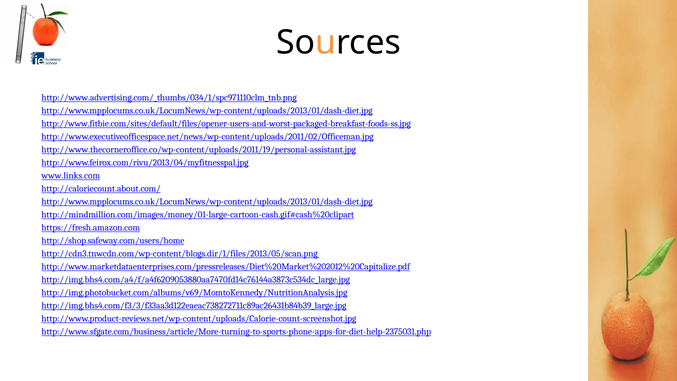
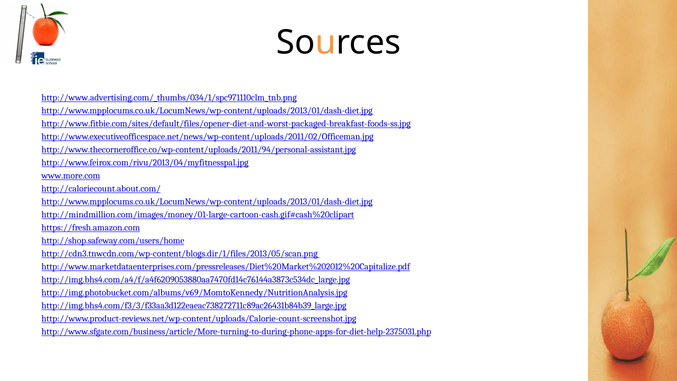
http://www.fitbie.com/sites/default/files/opener-users-and-worst-packaged-breakfast-foods-ss.jpg: http://www.fitbie.com/sites/default/files/opener-users-and-worst-packaged-breakfast-foods-ss.jpg -> http://www.fitbie.com/sites/default/files/opener-diet-and-worst-packaged-breakfast-foods-ss.jpg
http://www.thecorneroffice.co/wp-content/uploads/2011/19/personal-assistant.jpg: http://www.thecorneroffice.co/wp-content/uploads/2011/19/personal-assistant.jpg -> http://www.thecorneroffice.co/wp-content/uploads/2011/94/personal-assistant.jpg
www.links.com: www.links.com -> www.more.com
http://www.sfgate.com/business/article/More-turning-to-sports-phone-apps-for-diet-help-2375031.php: http://www.sfgate.com/business/article/More-turning-to-sports-phone-apps-for-diet-help-2375031.php -> http://www.sfgate.com/business/article/More-turning-to-during-phone-apps-for-diet-help-2375031.php
